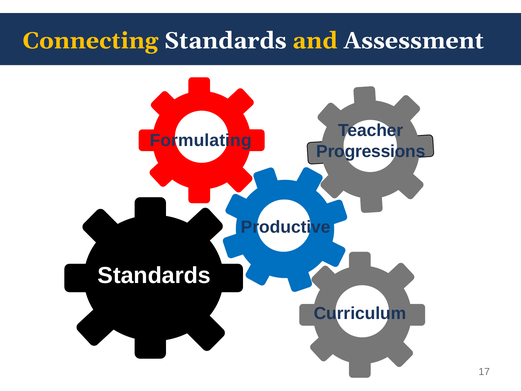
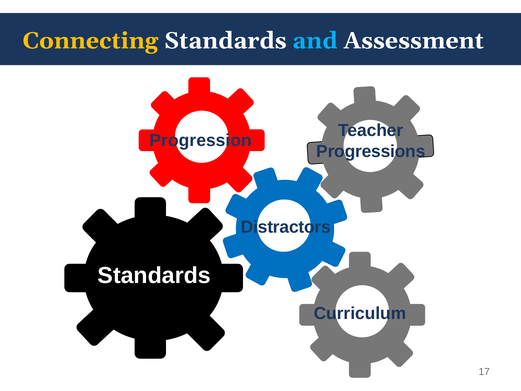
and colour: yellow -> light blue
Formulating: Formulating -> Progression
Productive: Productive -> Distractors
